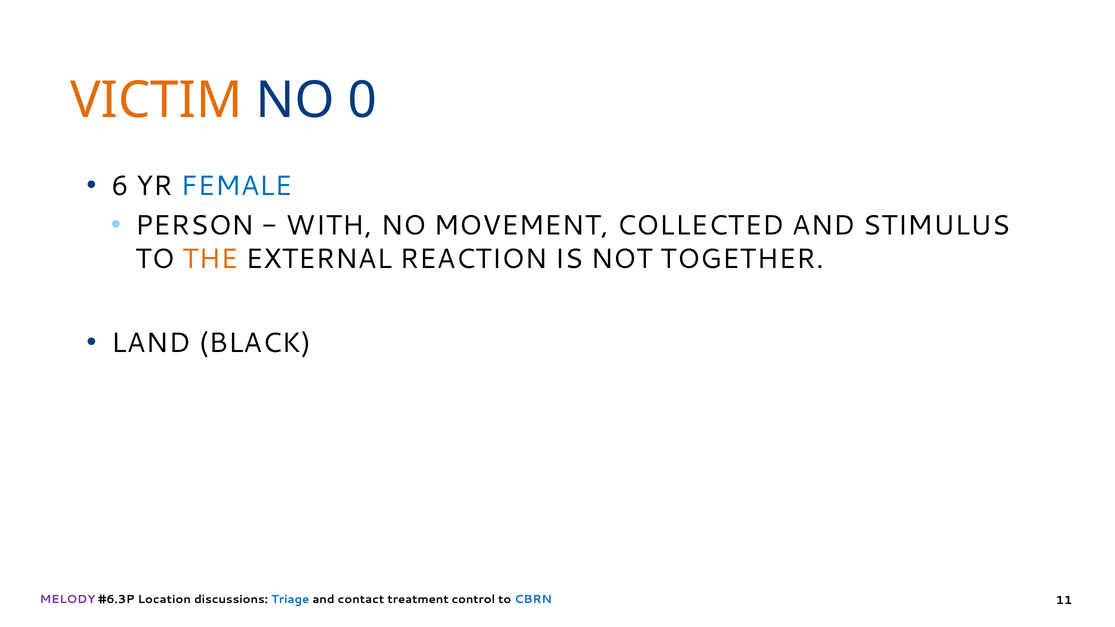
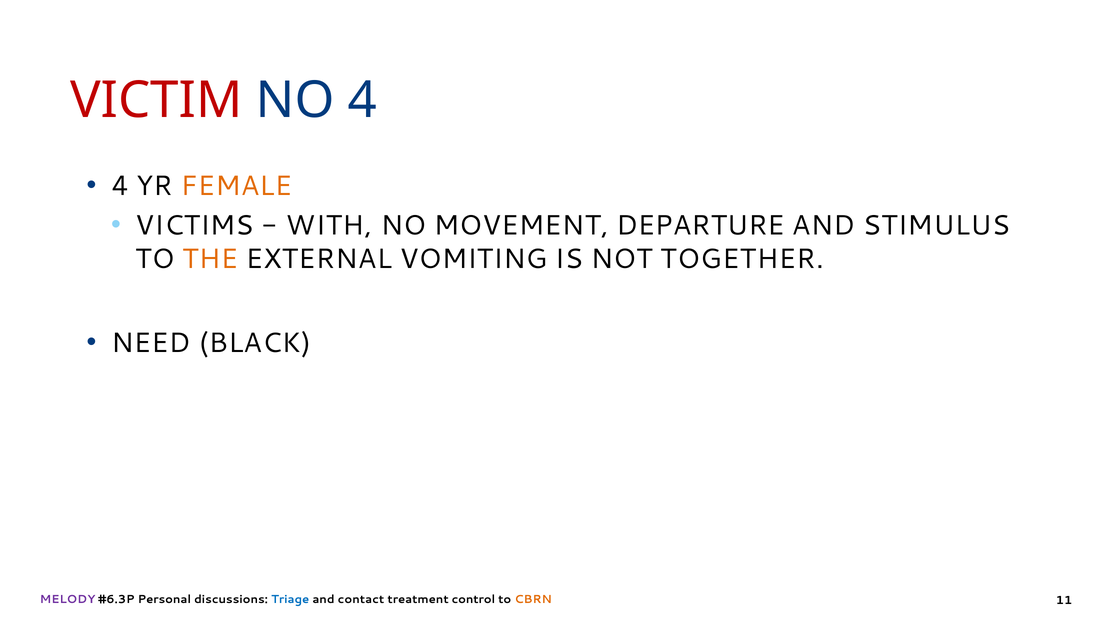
VICTIM colour: orange -> red
NO 0: 0 -> 4
6 at (120, 186): 6 -> 4
FEMALE colour: blue -> orange
PERSON: PERSON -> VICTIMS
COLLECTED: COLLECTED -> DEPARTURE
REACTION: REACTION -> VOMITING
LAND: LAND -> NEED
Location: Location -> Personal
CBRN colour: blue -> orange
